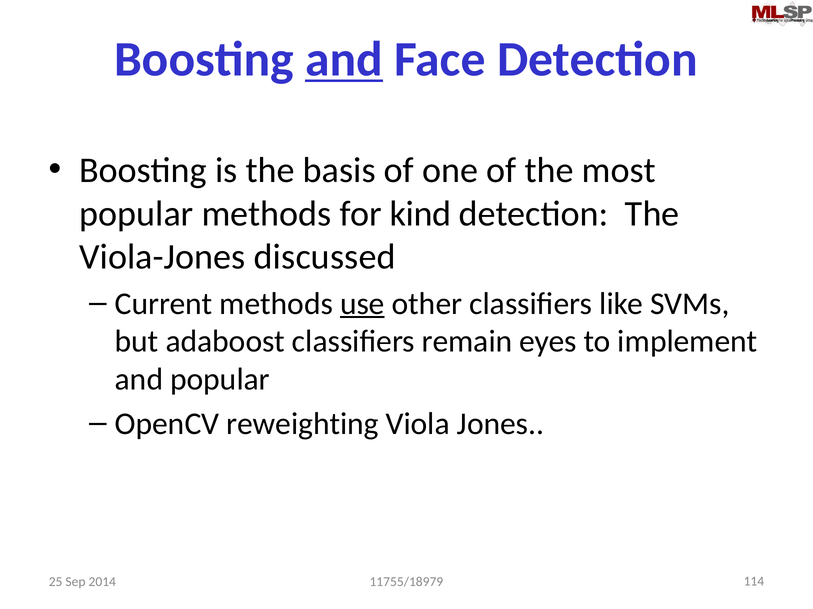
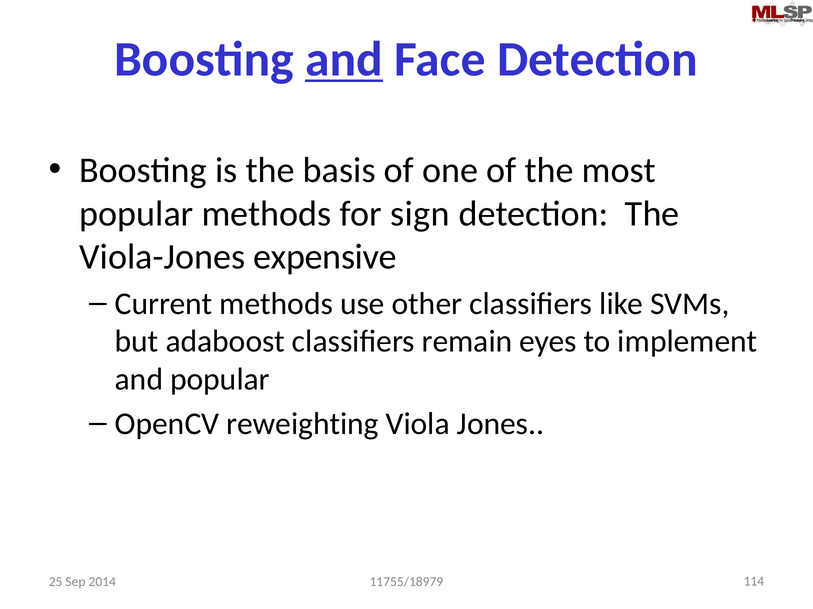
kind: kind -> sign
discussed: discussed -> expensive
use underline: present -> none
